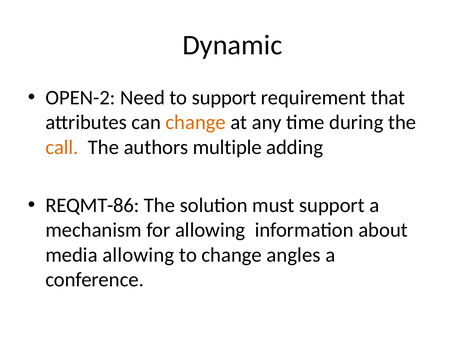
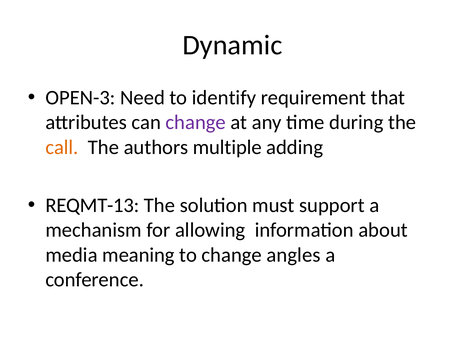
OPEN-2: OPEN-2 -> OPEN-3
to support: support -> identify
change at (196, 122) colour: orange -> purple
REQMT-86: REQMT-86 -> REQMT-13
media allowing: allowing -> meaning
